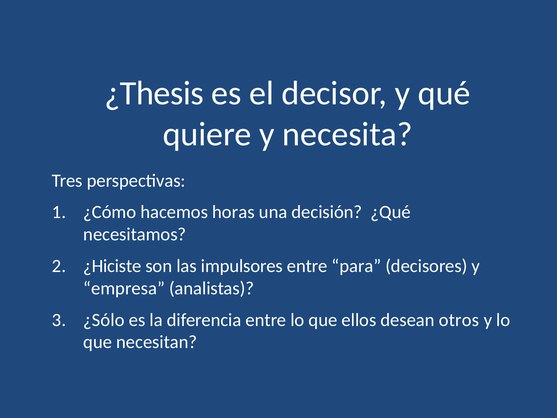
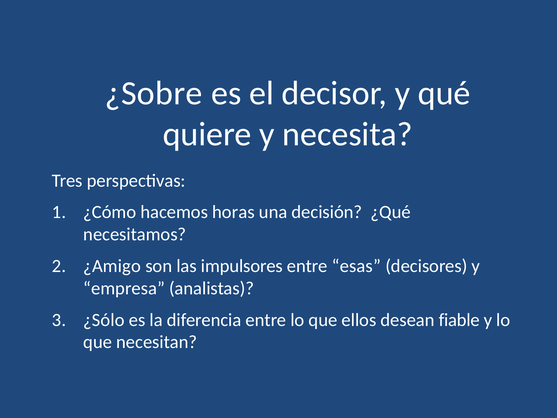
¿Thesis: ¿Thesis -> ¿Sobre
¿Hiciste: ¿Hiciste -> ¿Amigo
para: para -> esas
otros: otros -> fiable
